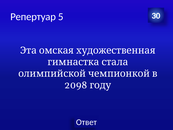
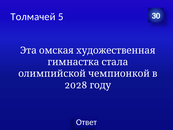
Репертуар: Репертуар -> Толмачей
2098: 2098 -> 2028
